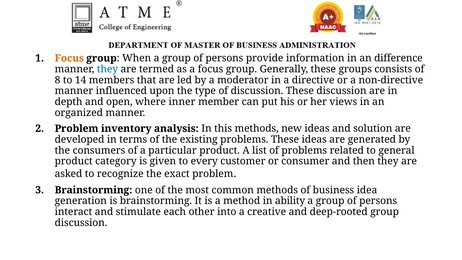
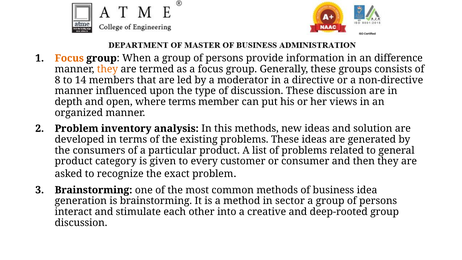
they at (107, 69) colour: blue -> orange
where inner: inner -> terms
ability: ability -> sector
